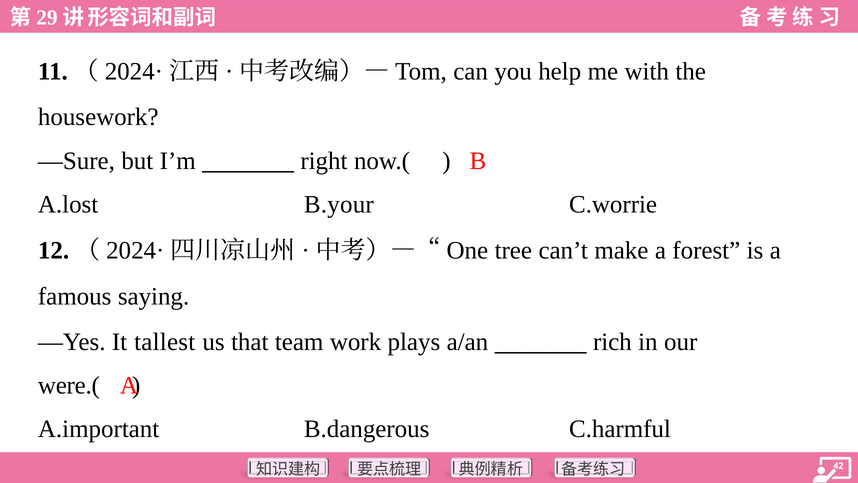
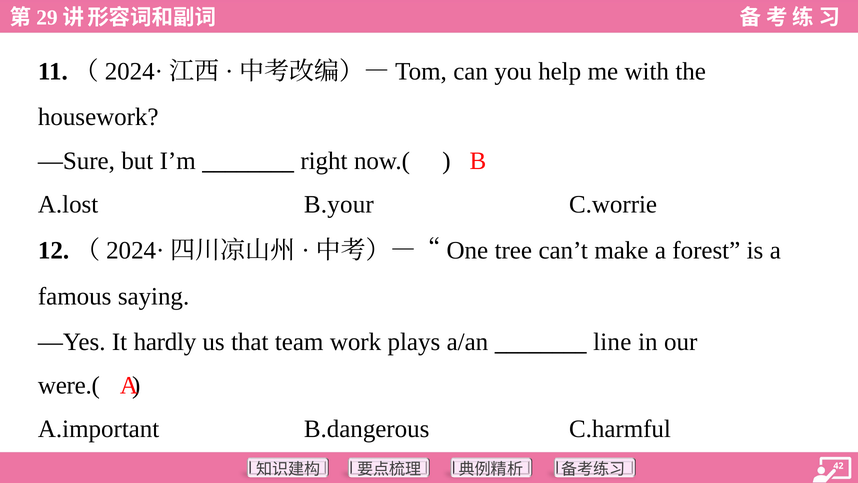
tallest: tallest -> hardly
rich: rich -> line
